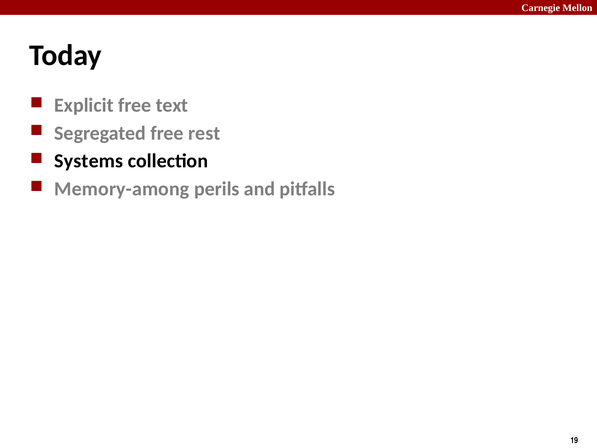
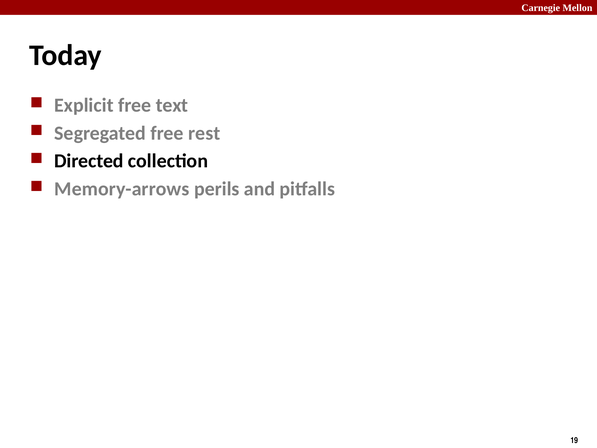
Systems: Systems -> Directed
Memory-among: Memory-among -> Memory-arrows
